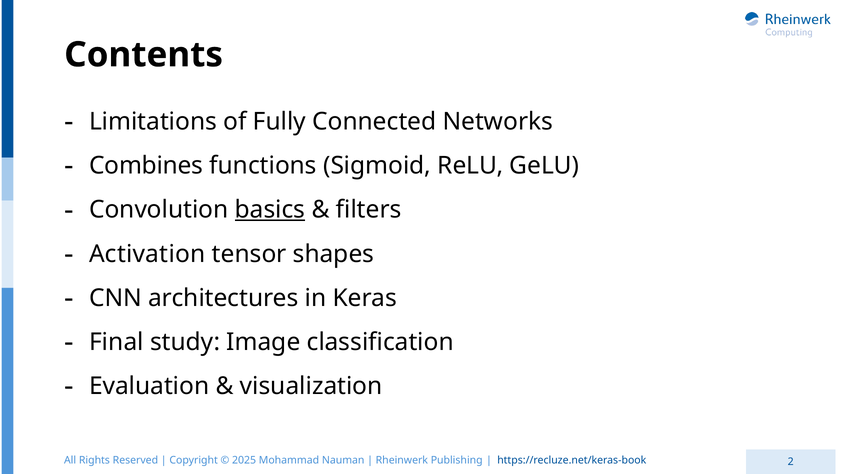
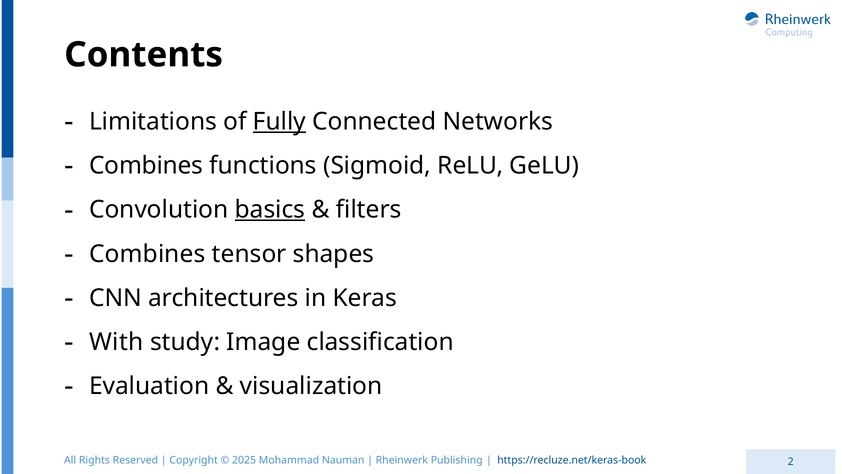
Fully underline: none -> present
Activation at (147, 254): Activation -> Combines
Final: Final -> With
